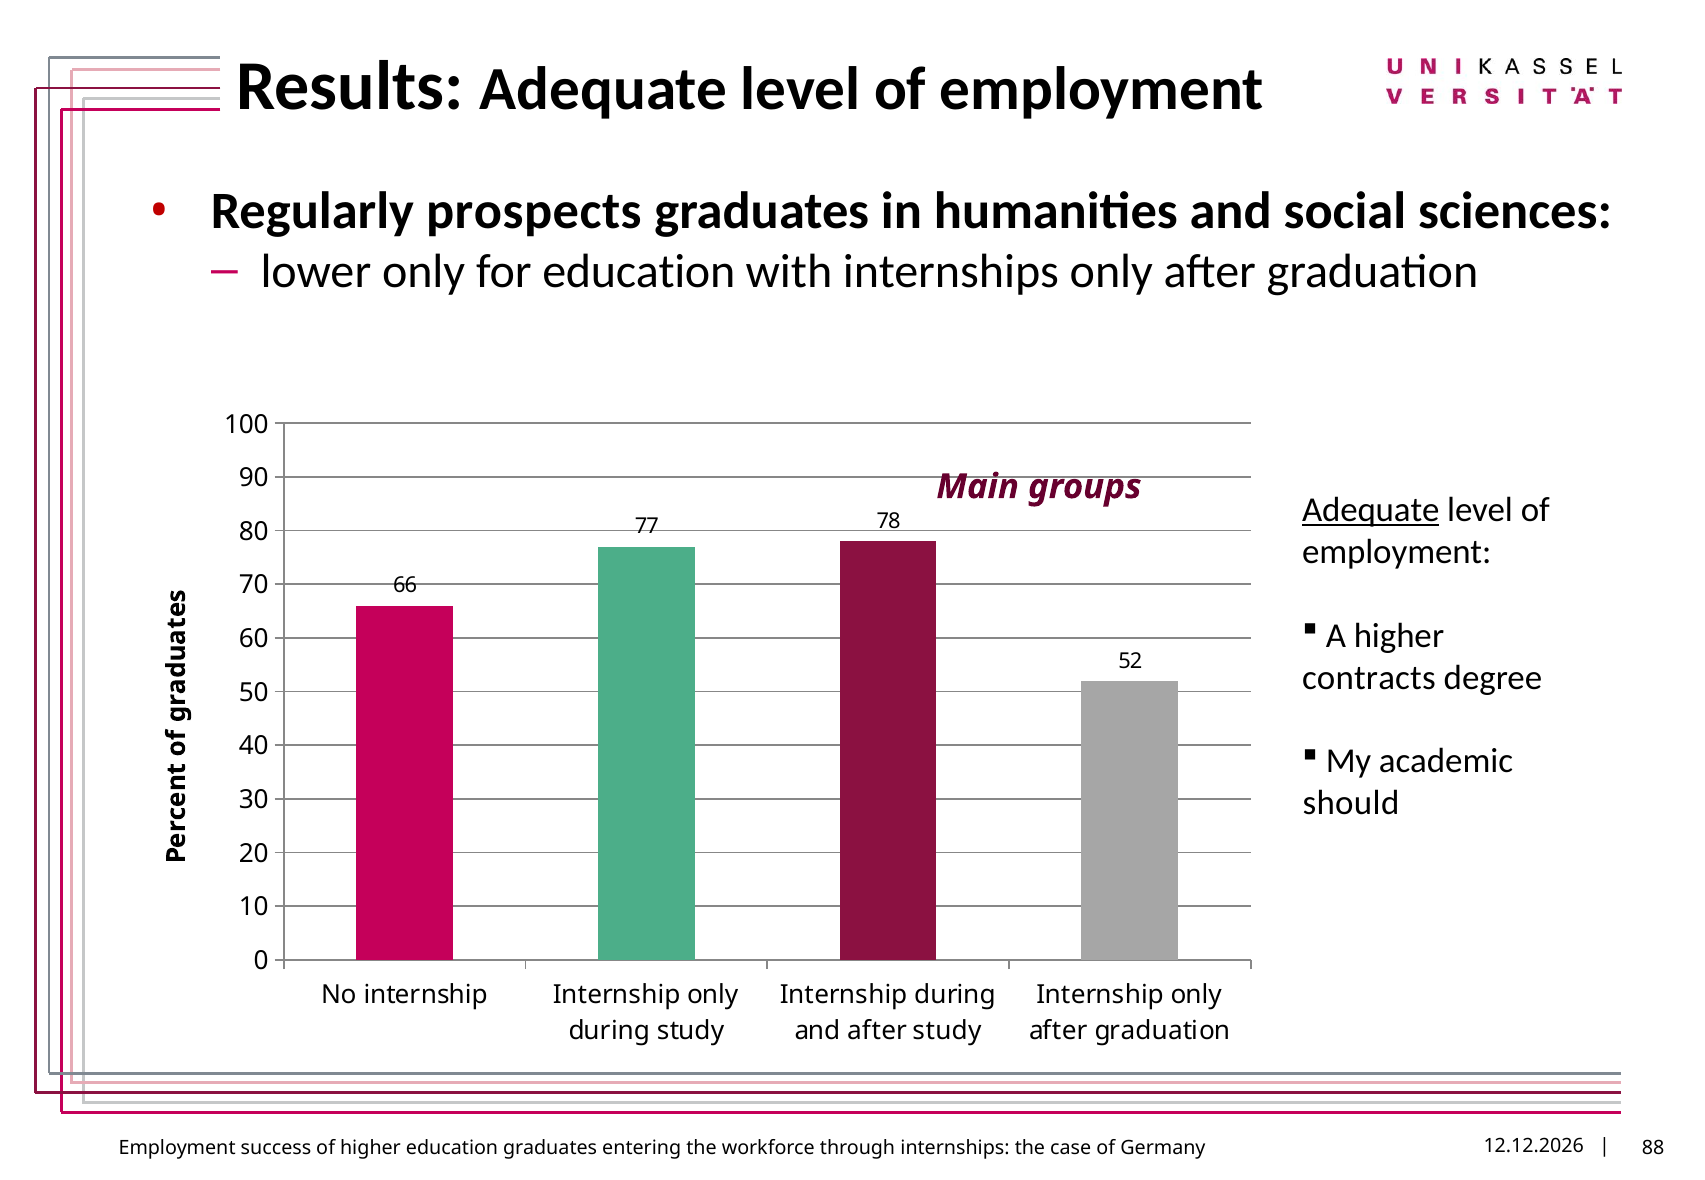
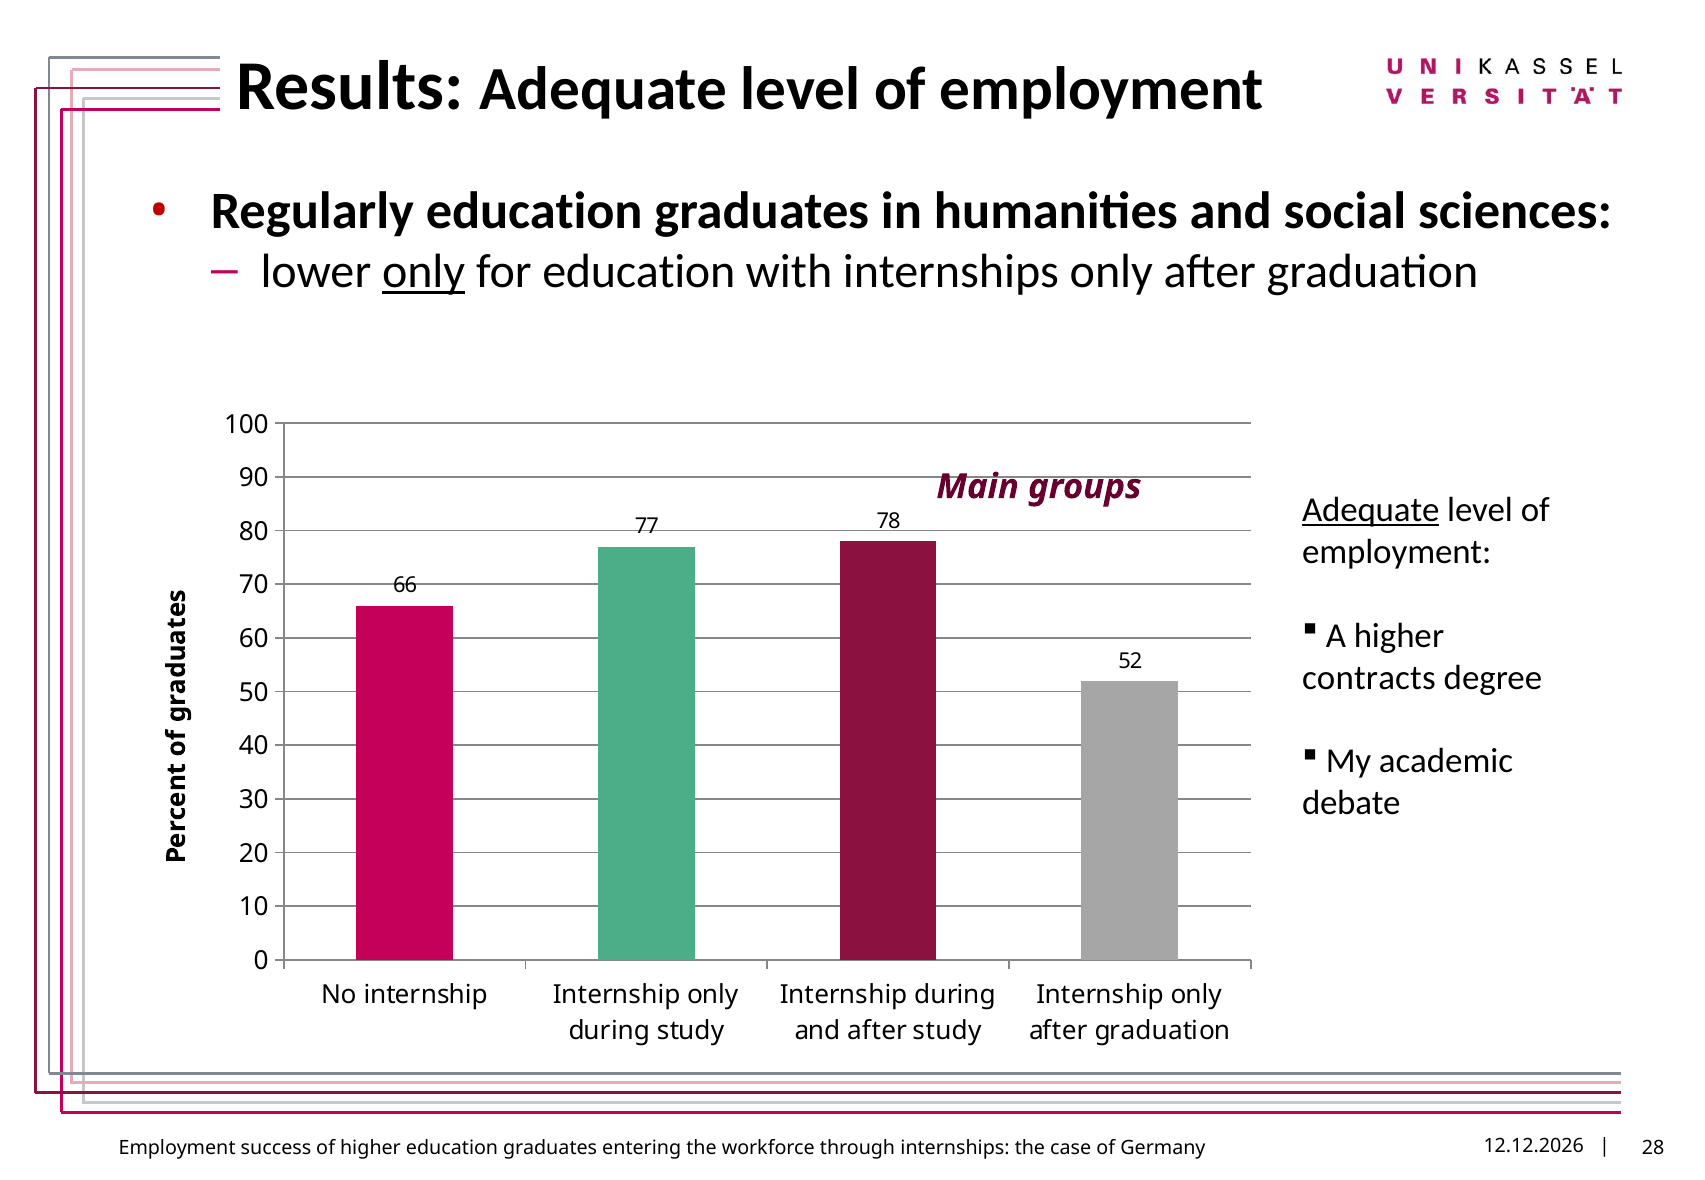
Regularly prospects: prospects -> education
only at (424, 272) underline: none -> present
should: should -> debate
88: 88 -> 28
